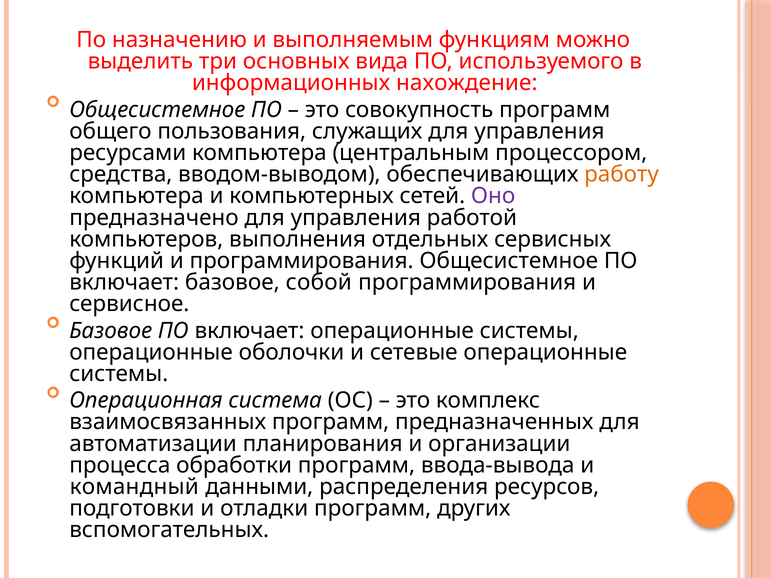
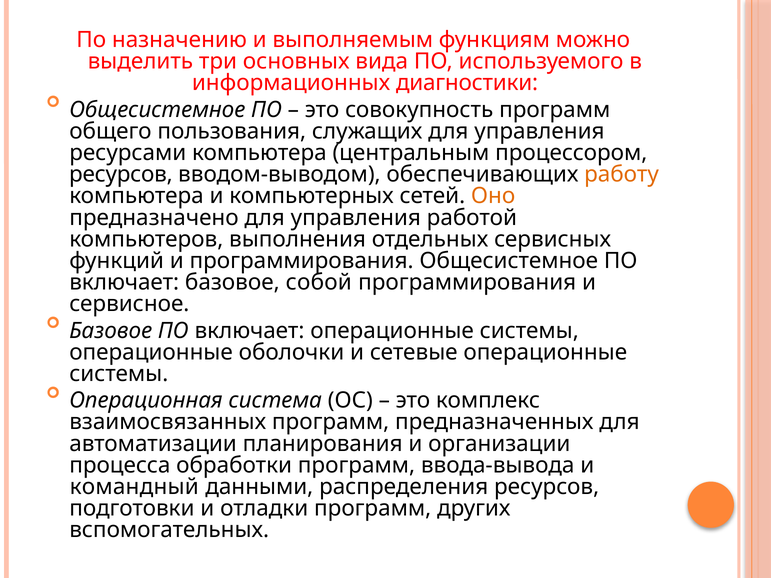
нахождение: нахождение -> диагностики
средства at (121, 175): средства -> ресурсов
Оно colour: purple -> orange
